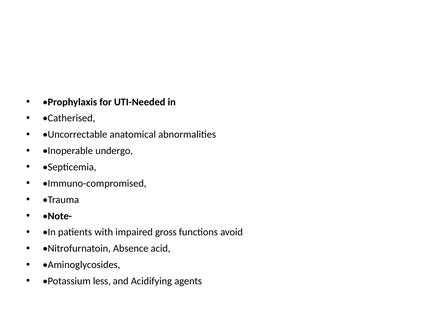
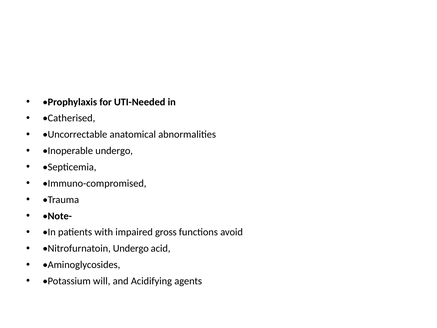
Nitrofurnatoin Absence: Absence -> Undergo
less: less -> will
